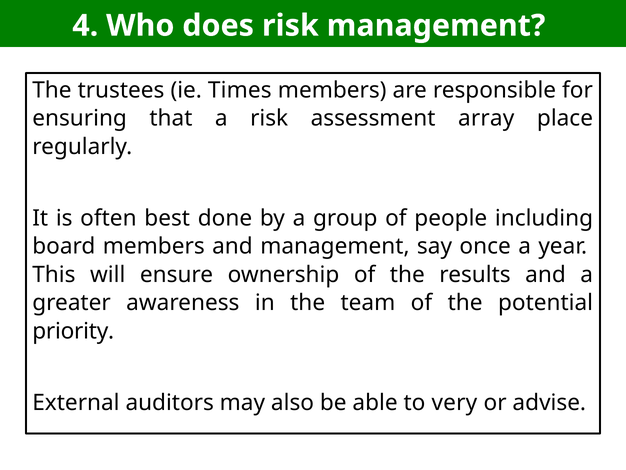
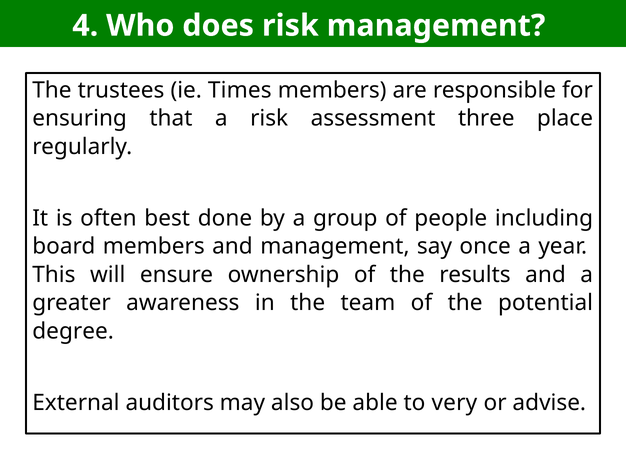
array: array -> three
priority: priority -> degree
